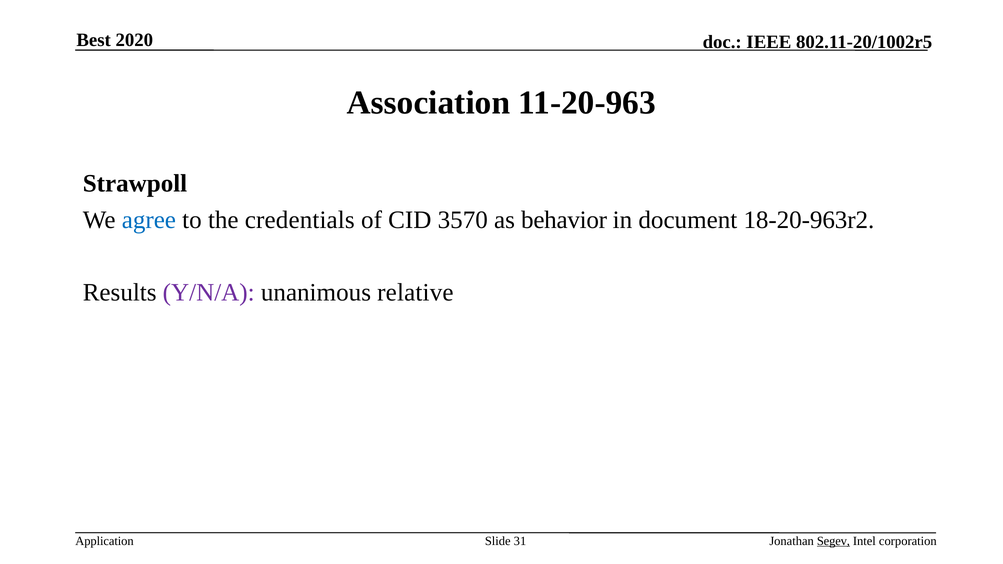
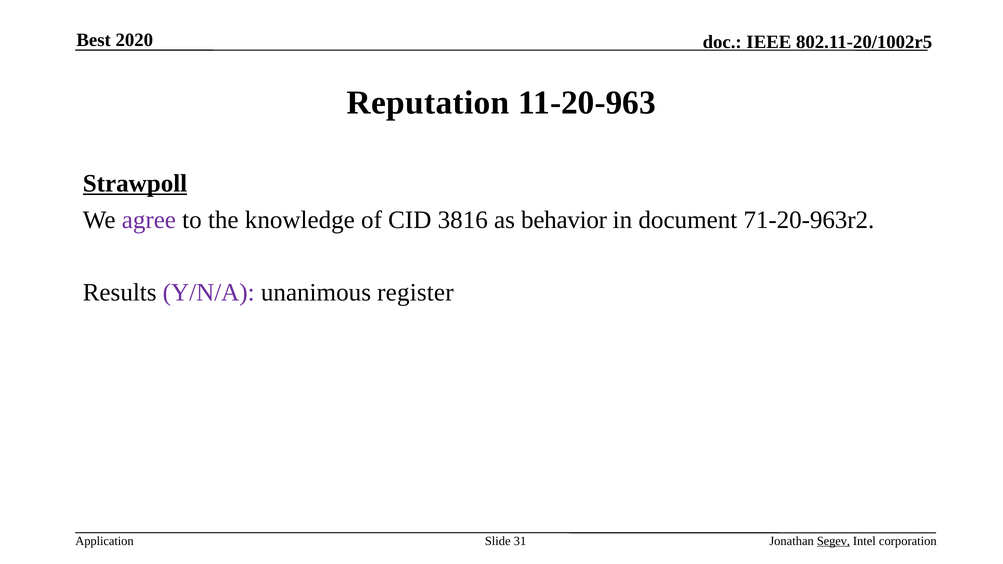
Association: Association -> Reputation
Strawpoll underline: none -> present
agree colour: blue -> purple
credentials: credentials -> knowledge
3570: 3570 -> 3816
18-20-963r2: 18-20-963r2 -> 71-20-963r2
relative: relative -> register
